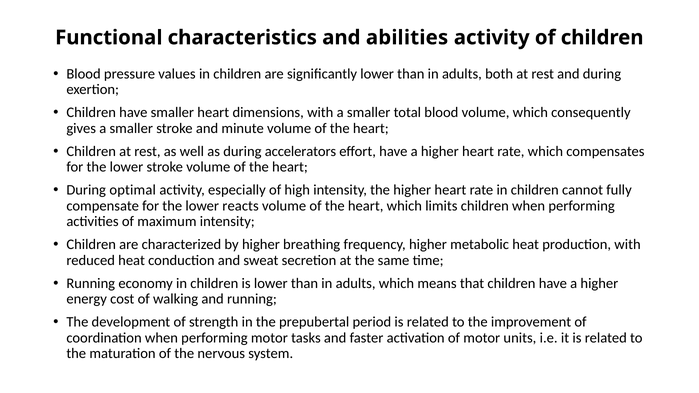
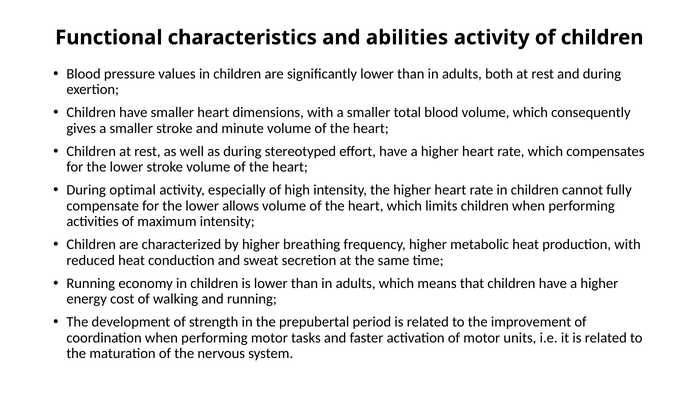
accelerators: accelerators -> stereotyped
reacts: reacts -> allows
